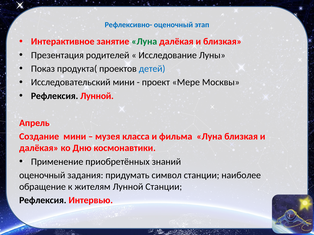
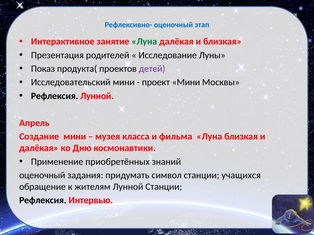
детей colour: blue -> purple
проект Мере: Мере -> Мини
наиболее: наиболее -> учащихся
